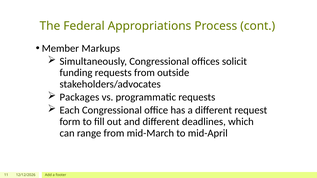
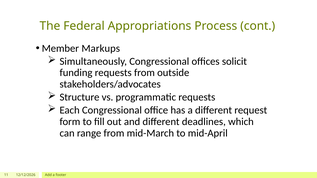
Packages: Packages -> Structure
